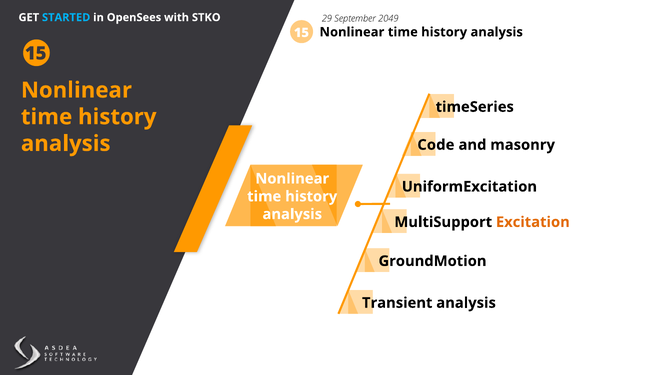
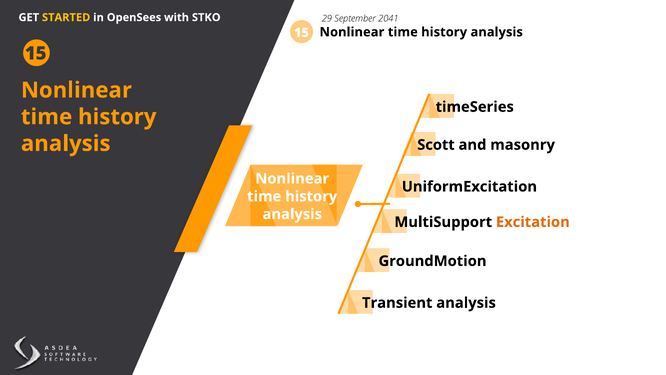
STARTED colour: light blue -> yellow
2049: 2049 -> 2041
Code: Code -> Scott
